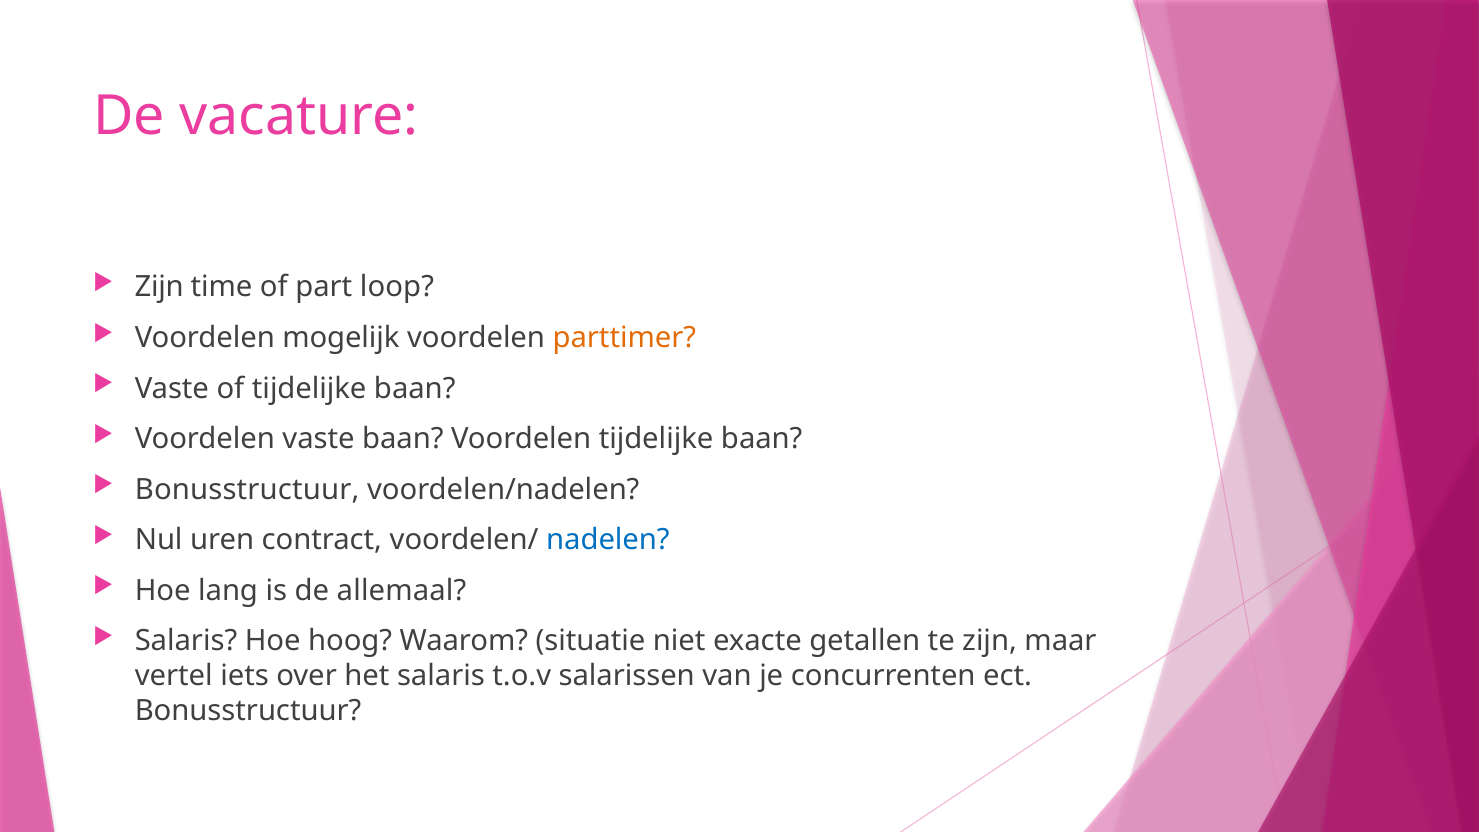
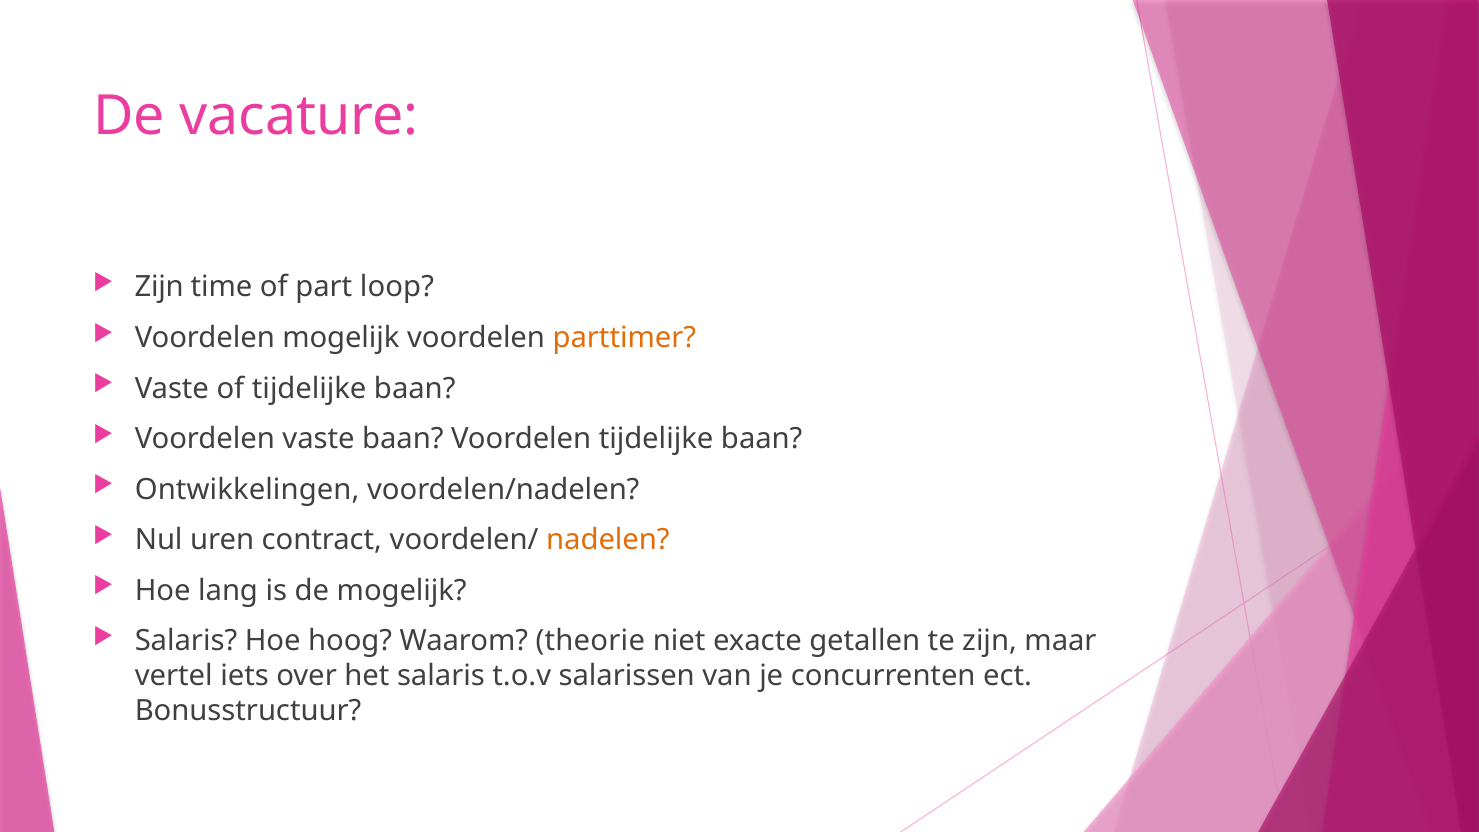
Bonusstructuur at (247, 489): Bonusstructuur -> Ontwikkelingen
nadelen colour: blue -> orange
de allemaal: allemaal -> mogelijk
situatie: situatie -> theorie
